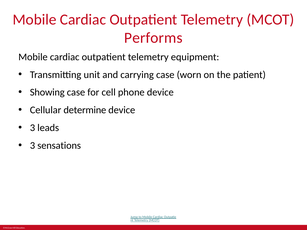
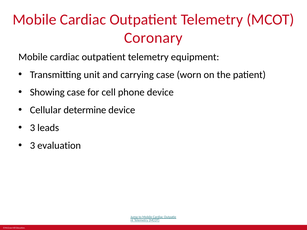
Performs: Performs -> Coronary
sensations: sensations -> evaluation
